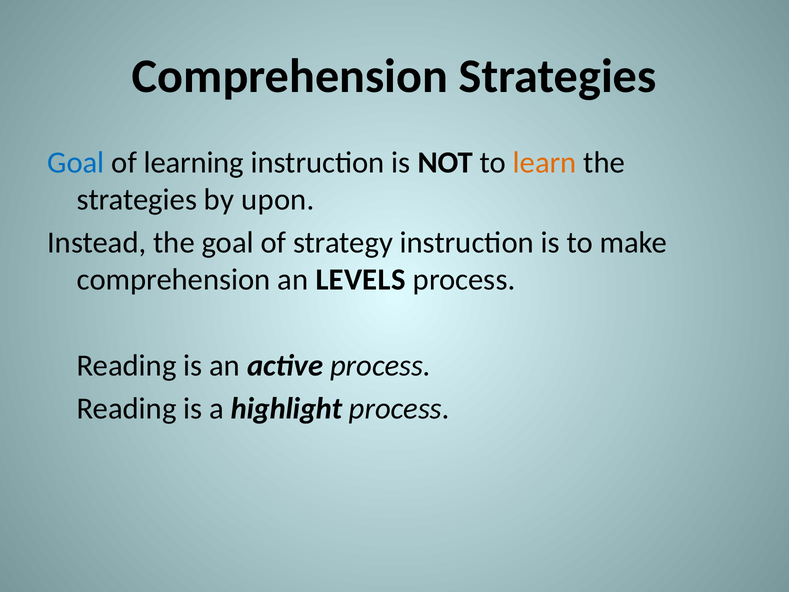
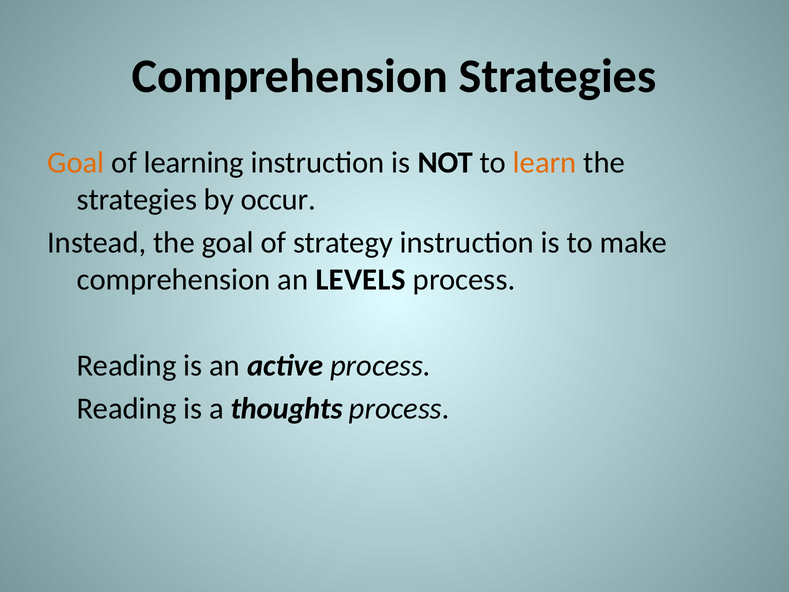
Goal at (76, 163) colour: blue -> orange
upon: upon -> occur
highlight: highlight -> thoughts
